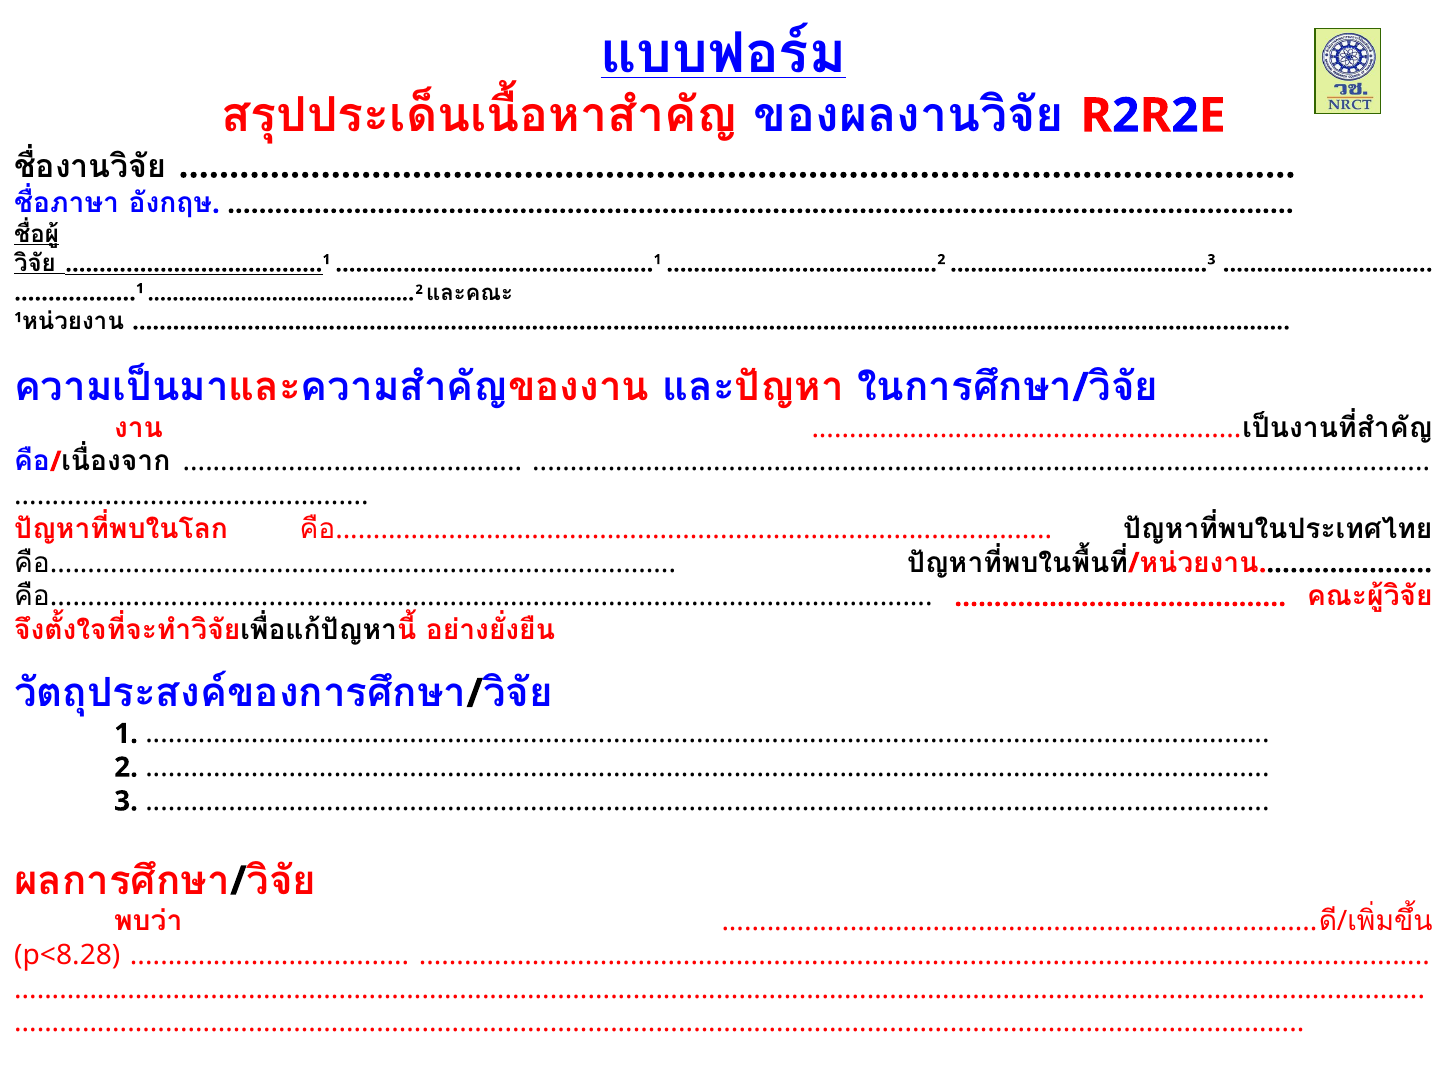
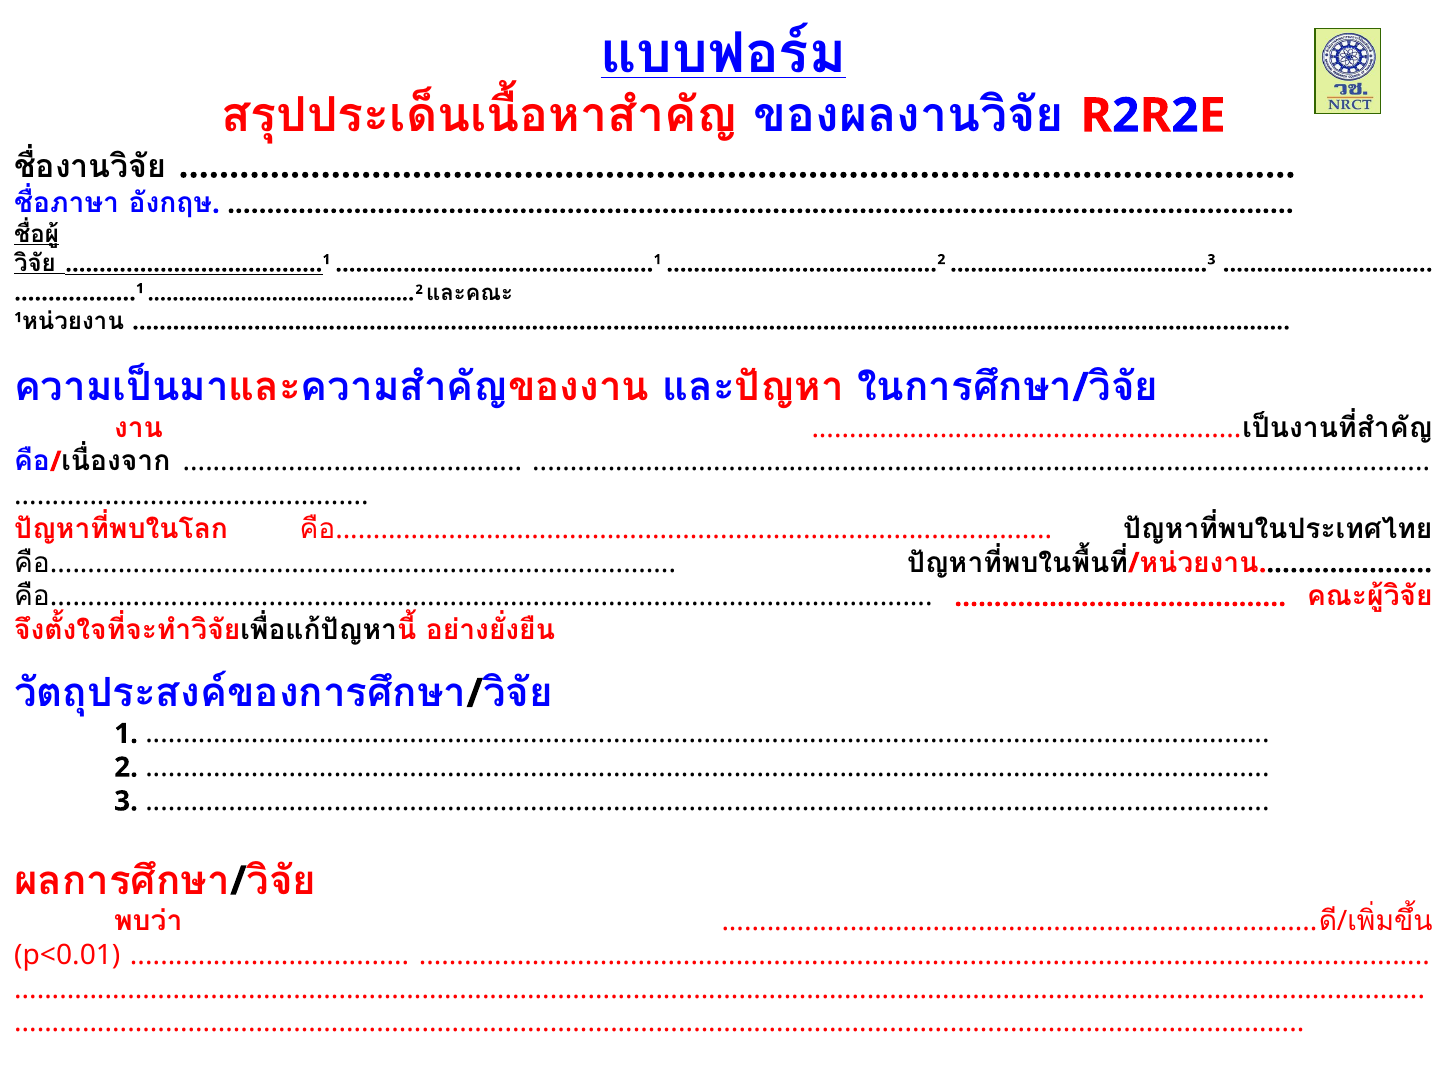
p<8.28: p<8.28 -> p<0.01
